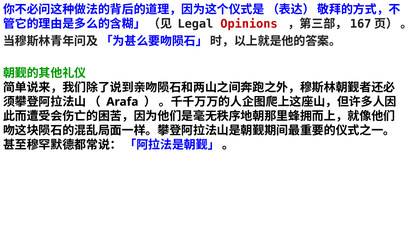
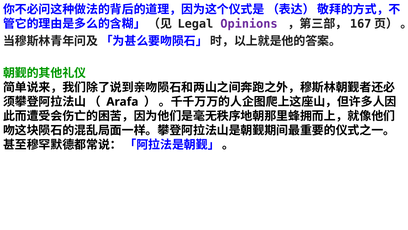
Opinions colour: red -> purple
